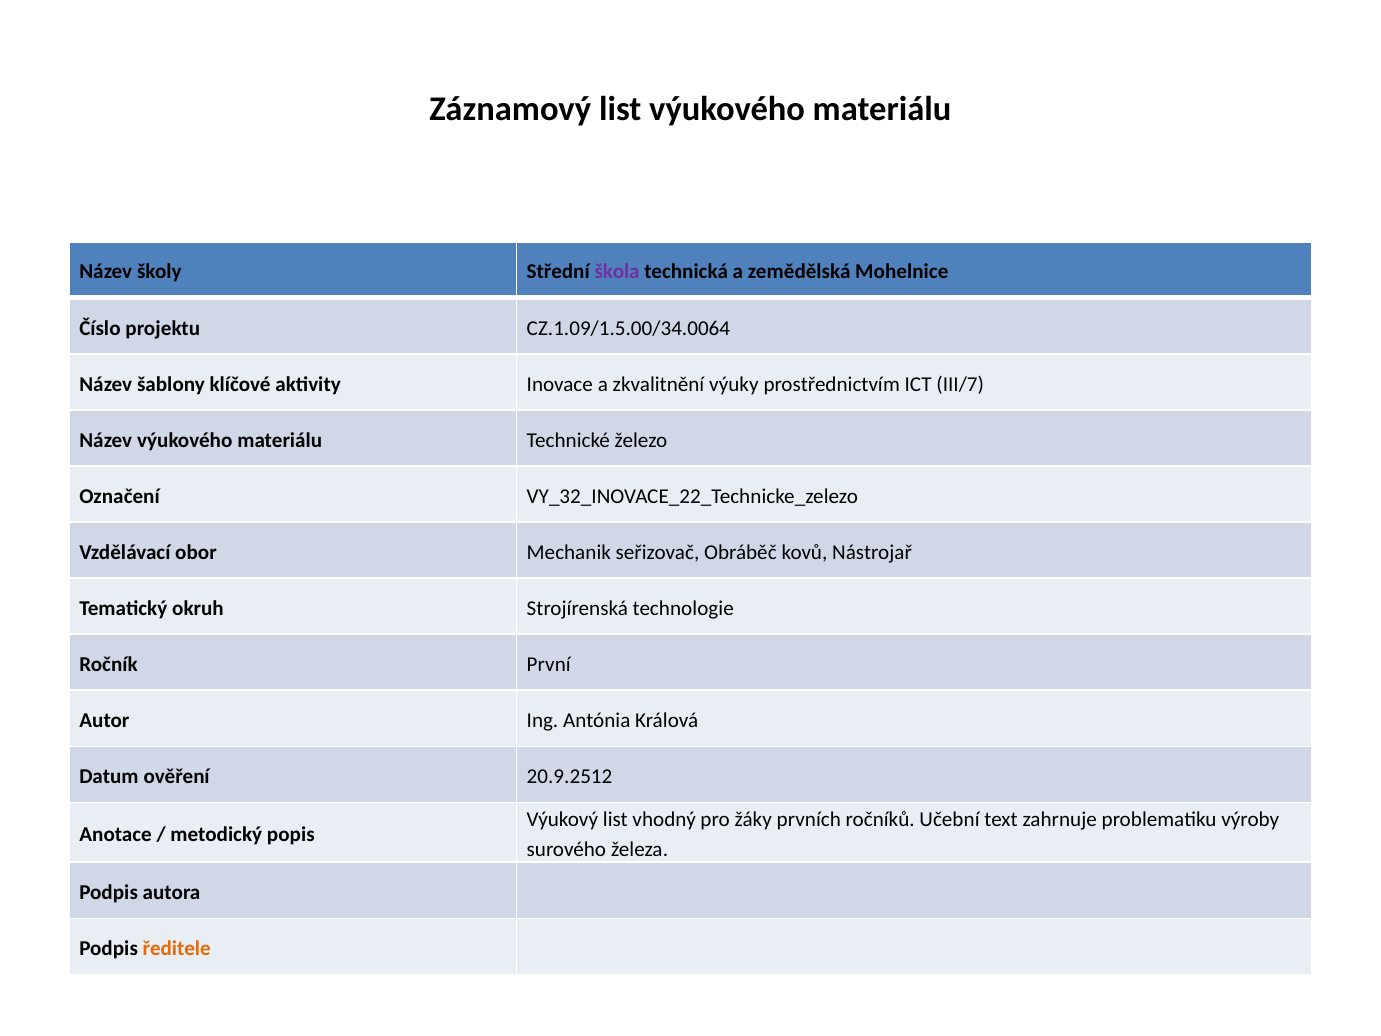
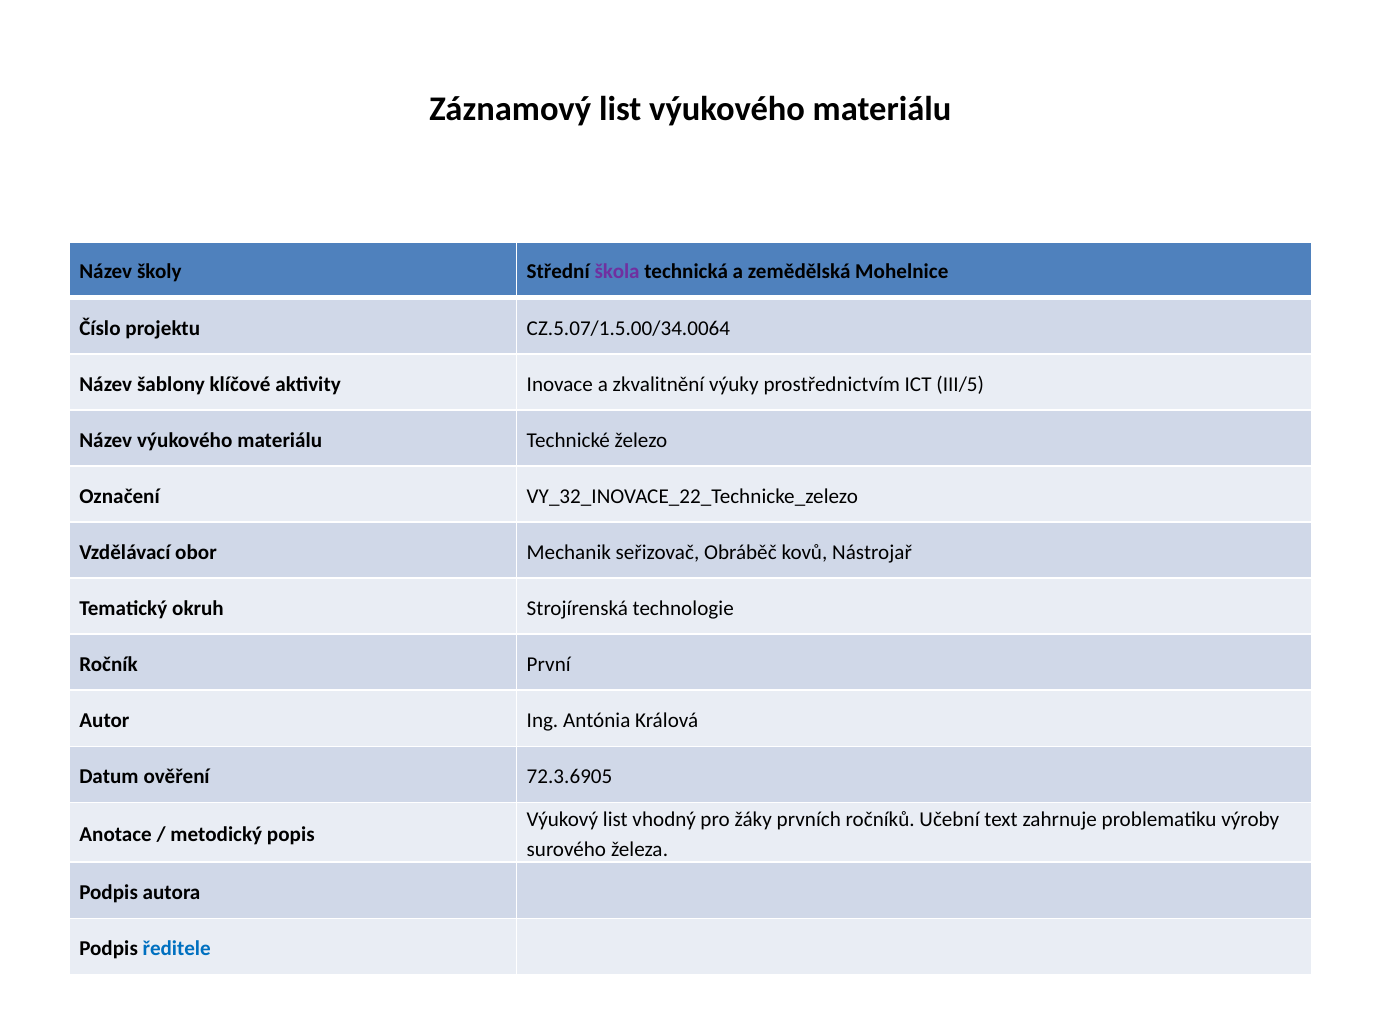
CZ.1.09/1.5.00/34.0064: CZ.1.09/1.5.00/34.0064 -> CZ.5.07/1.5.00/34.0064
III/7: III/7 -> III/5
20.9.2512: 20.9.2512 -> 72.3.6905
ředitele colour: orange -> blue
